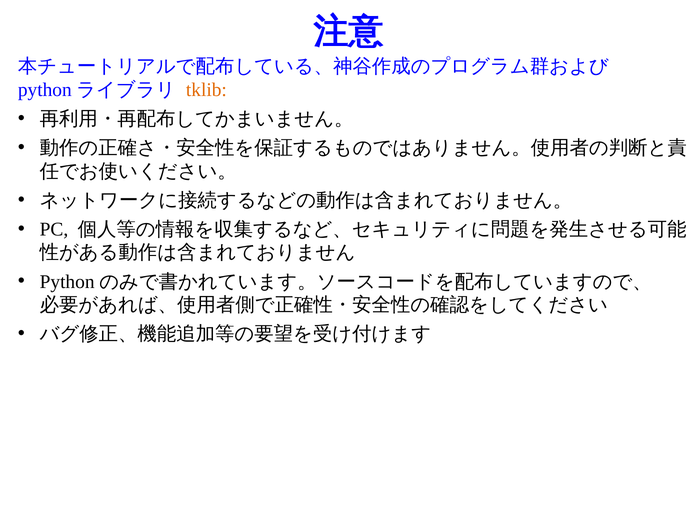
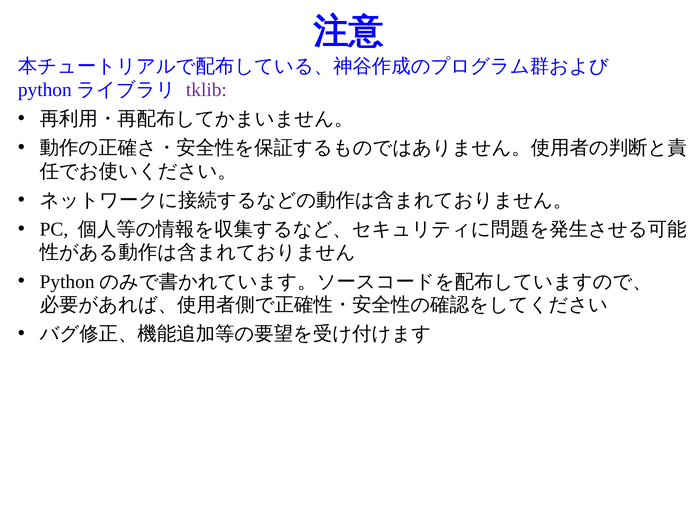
tklib colour: orange -> purple
